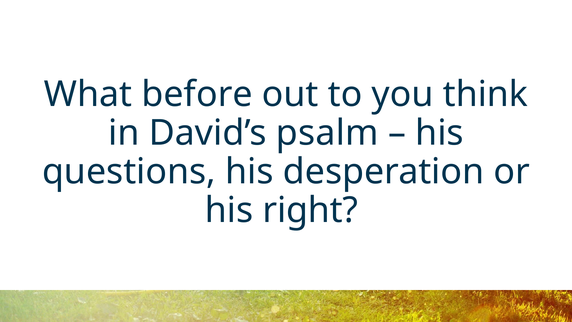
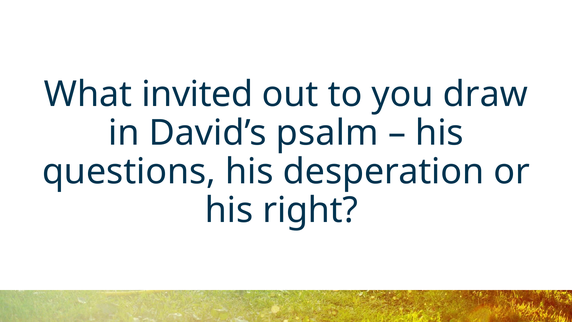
before: before -> invited
think: think -> draw
